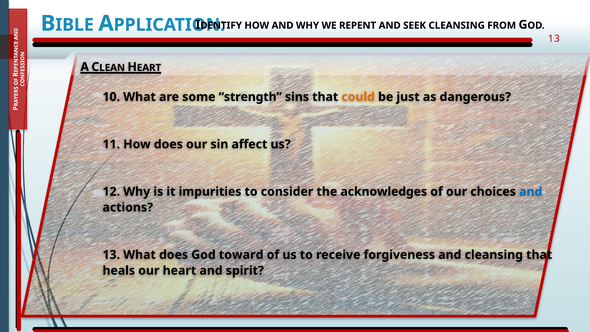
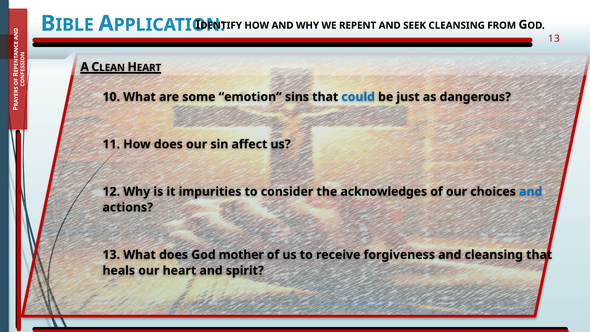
strength: strength -> emotion
could colour: orange -> blue
toward: toward -> mother
